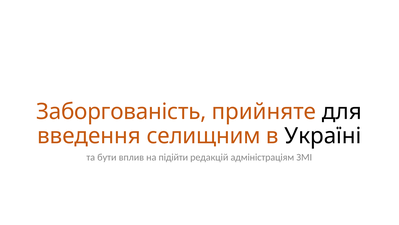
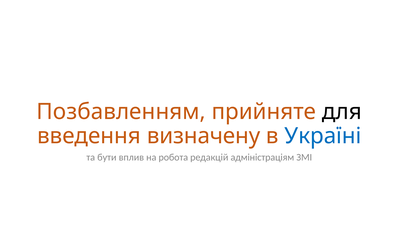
Заборгованість: Заборгованість -> Позбавленням
селищним: селищним -> визначену
Україні colour: black -> blue
підійти: підійти -> робота
